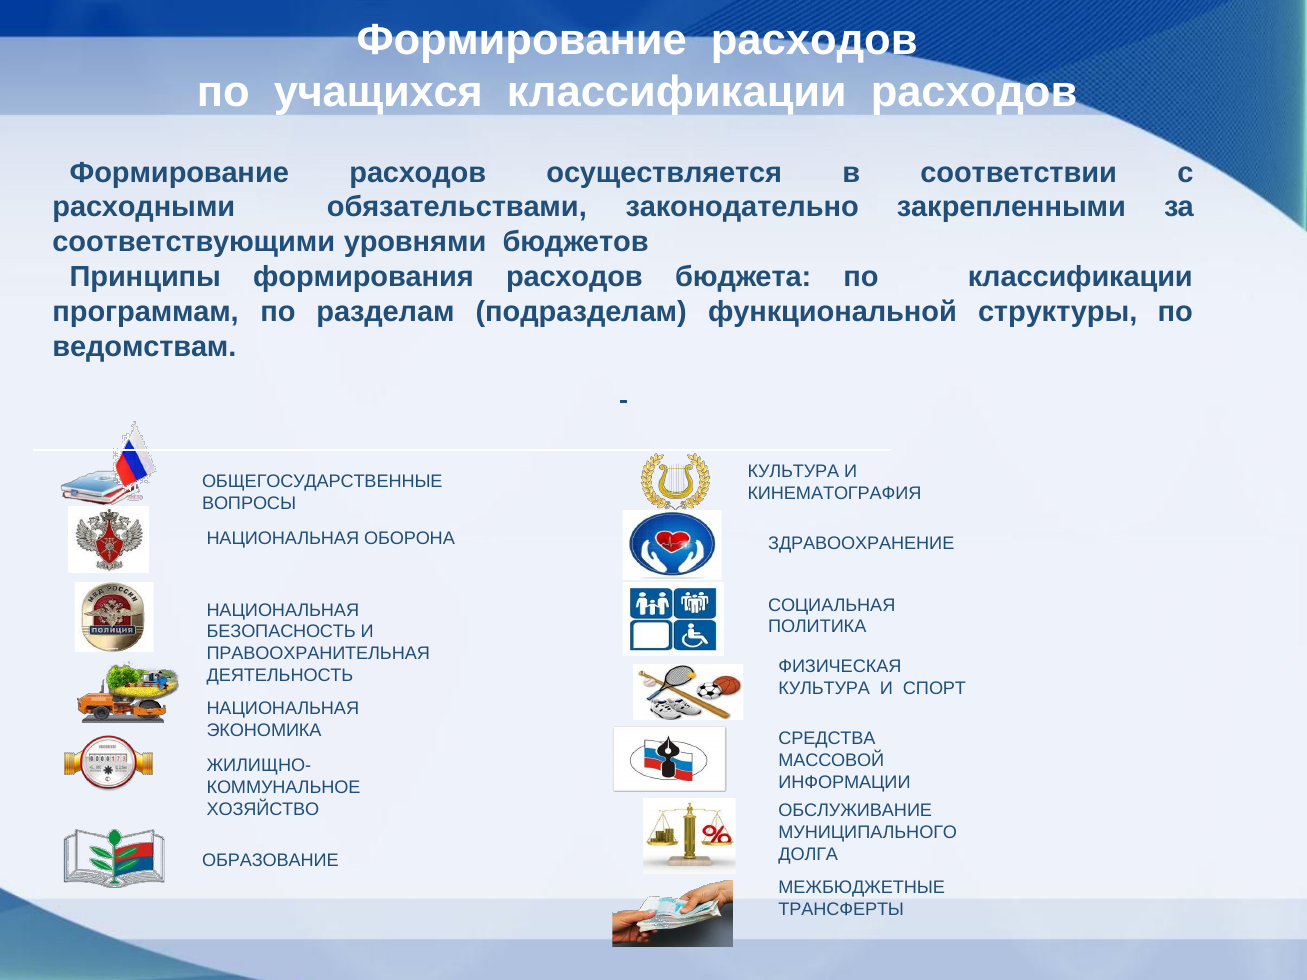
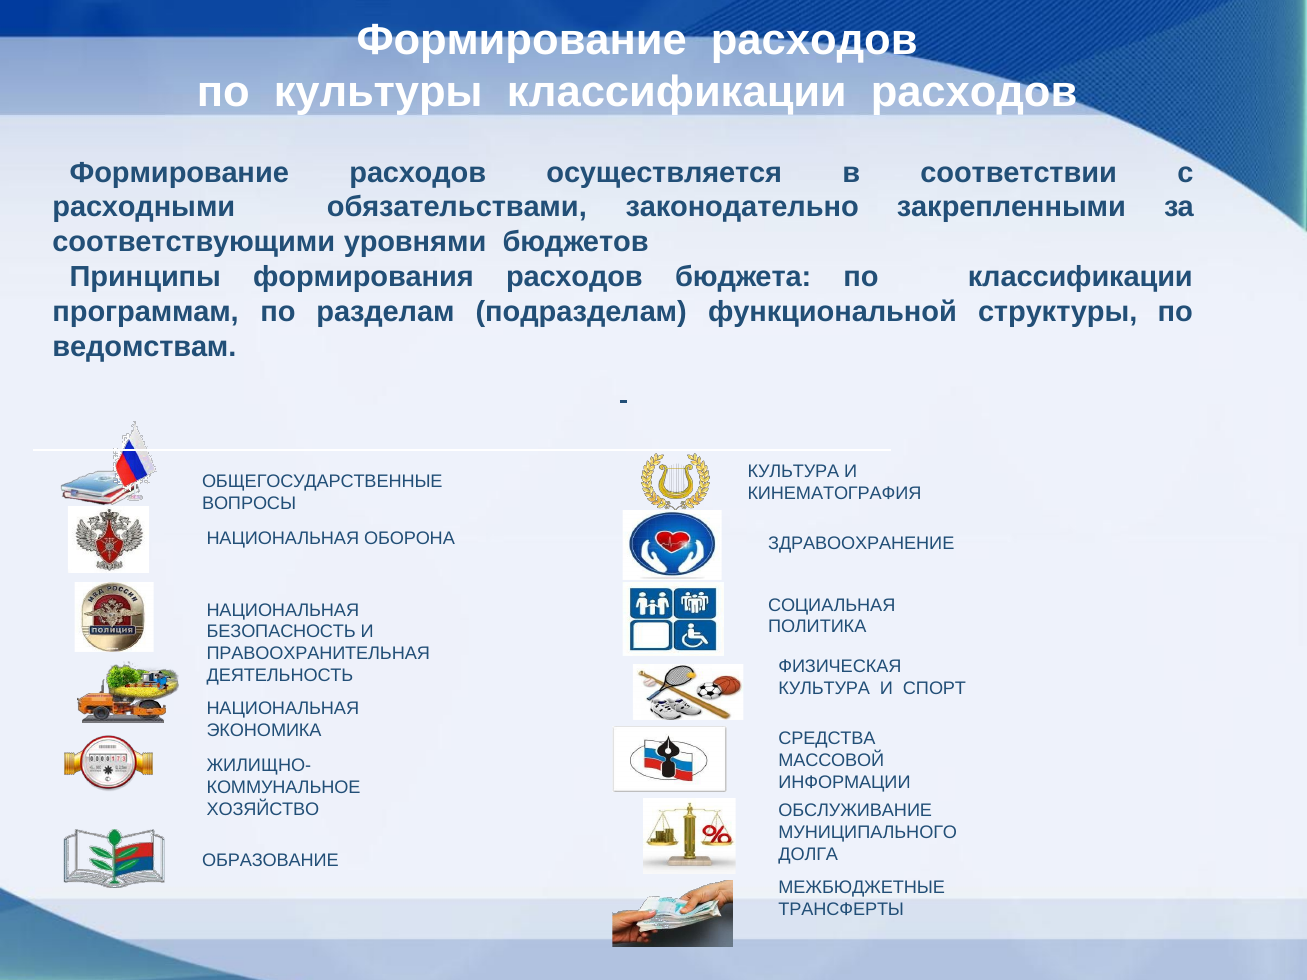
учащихся: учащихся -> культуры
